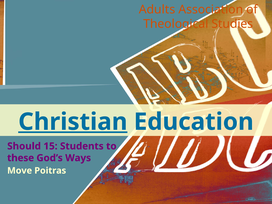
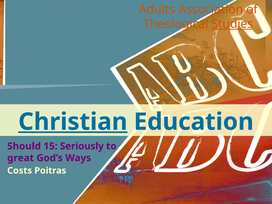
Studies underline: none -> present
Students: Students -> Seriously
these: these -> great
Move: Move -> Costs
